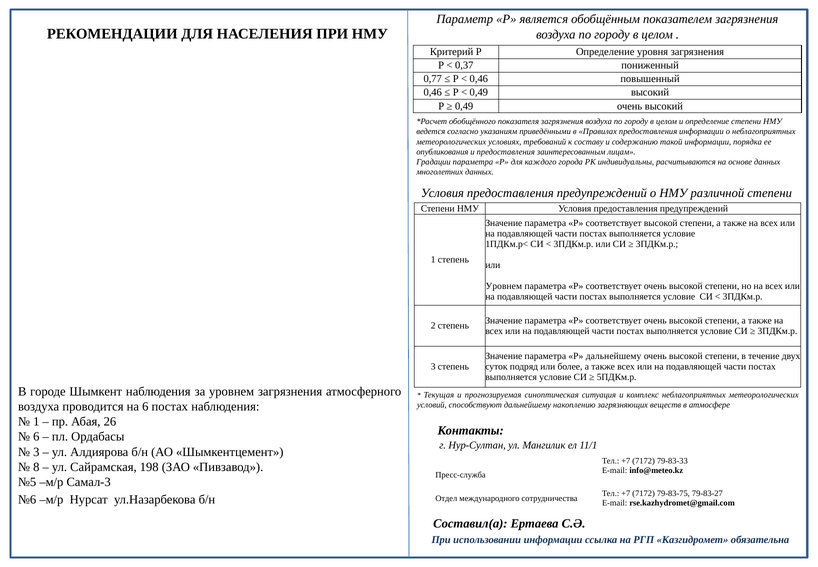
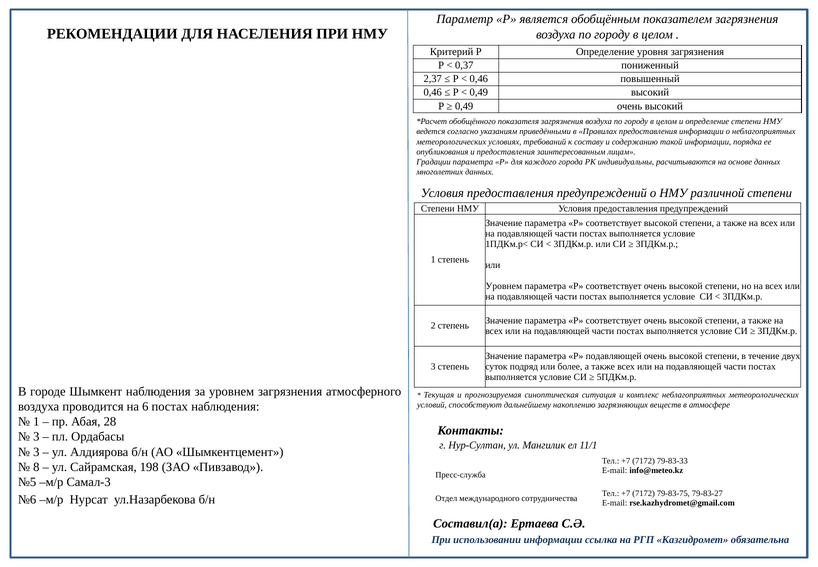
0,77: 0,77 -> 2,37
Р дальнейшему: дальнейшему -> подавляющей
26: 26 -> 28
6 at (36, 436): 6 -> 3
